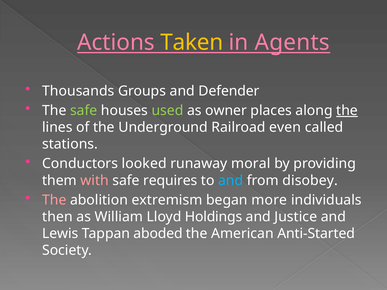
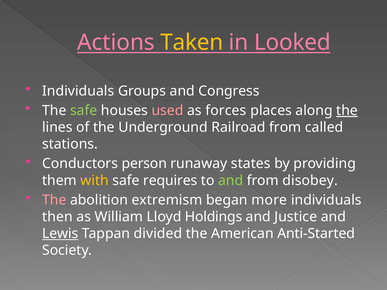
Agents: Agents -> Looked
Thousands at (78, 91): Thousands -> Individuals
Defender: Defender -> Congress
used colour: light green -> pink
owner: owner -> forces
Railroad even: even -> from
looked: looked -> person
moral: moral -> states
with colour: pink -> yellow
and at (231, 181) colour: light blue -> light green
Lewis underline: none -> present
aboded: aboded -> divided
